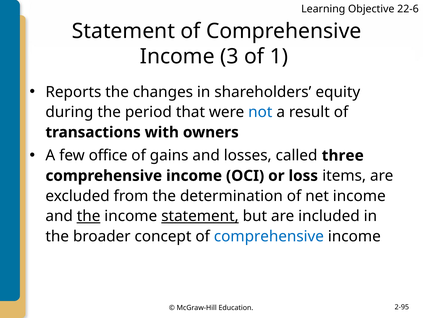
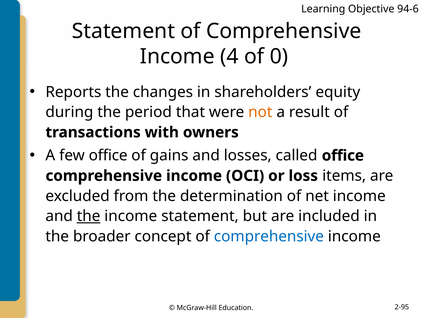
22-6: 22-6 -> 94-6
3: 3 -> 4
1: 1 -> 0
not colour: blue -> orange
called three: three -> office
statement at (200, 216) underline: present -> none
